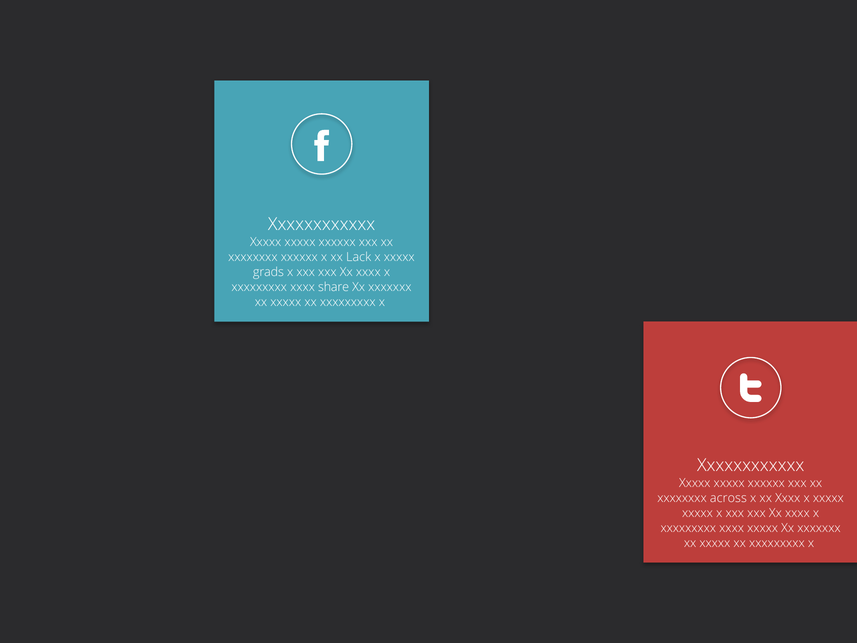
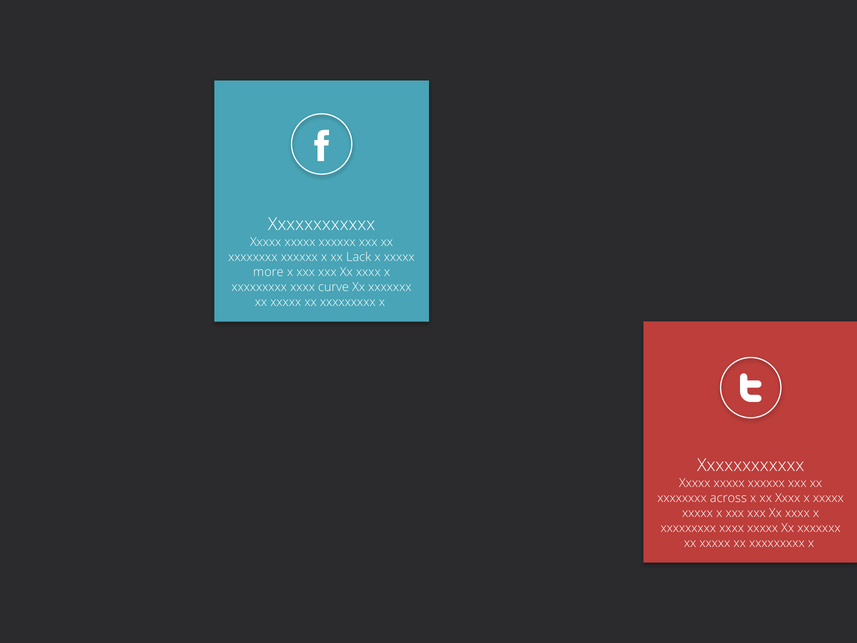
grads: grads -> more
share: share -> curve
